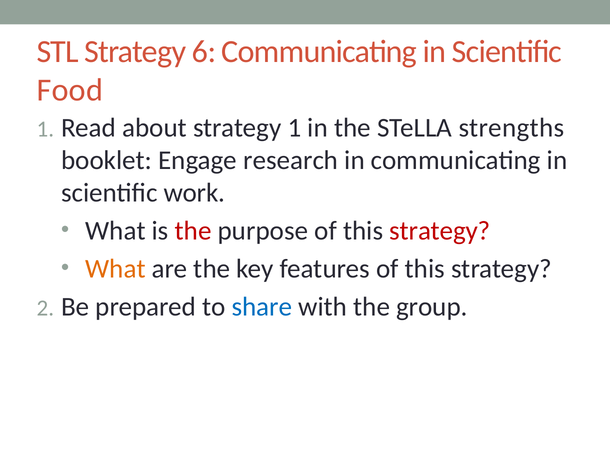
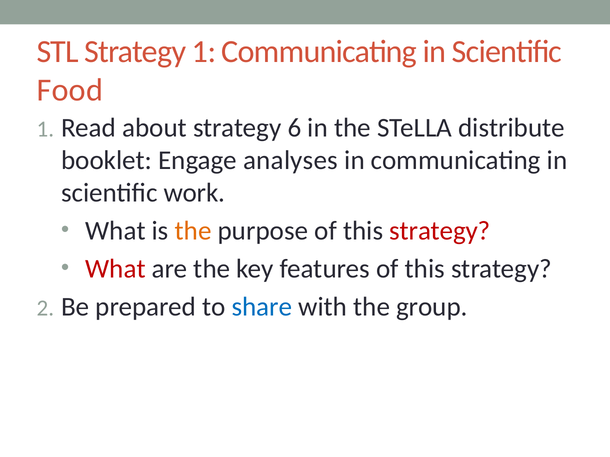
Strategy 6: 6 -> 1
strategy 1: 1 -> 6
strengths: strengths -> distribute
research: research -> analyses
the at (193, 231) colour: red -> orange
What at (116, 269) colour: orange -> red
